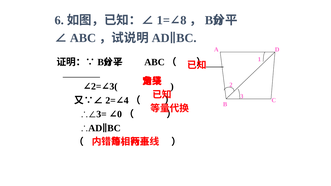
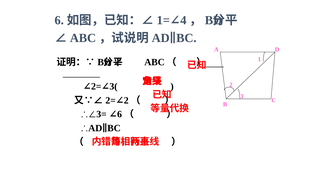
8: 8 -> 4
4 at (126, 101): 4 -> 2
0 at (119, 114): 0 -> 6
